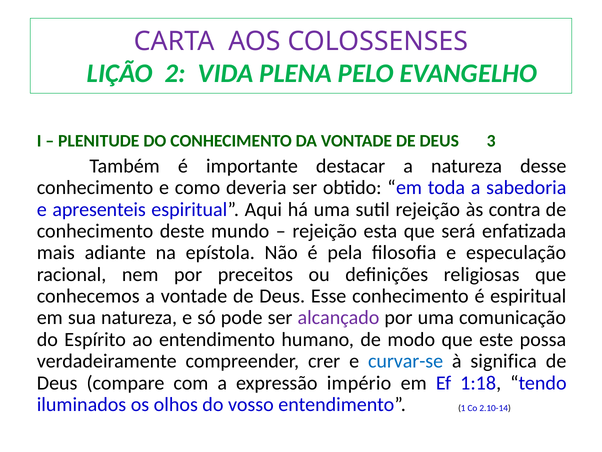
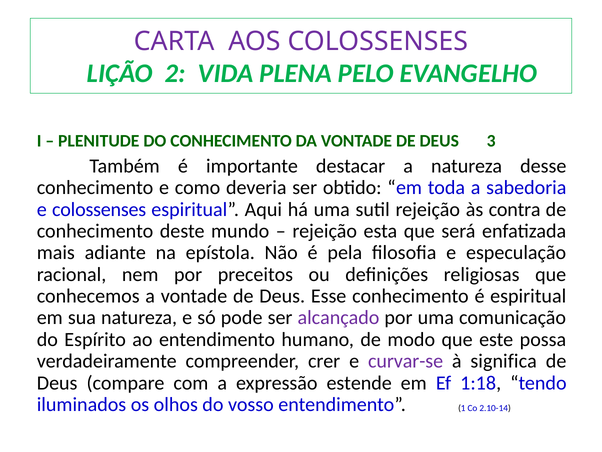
e apresenteis: apresenteis -> colossenses
curvar-se colour: blue -> purple
império: império -> estende
